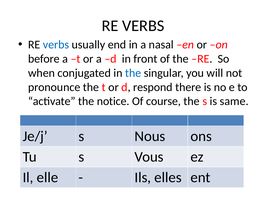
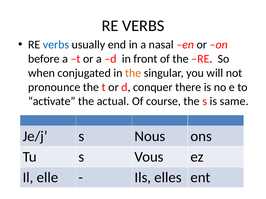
the at (133, 73) colour: blue -> orange
respond: respond -> conquer
notice: notice -> actual
